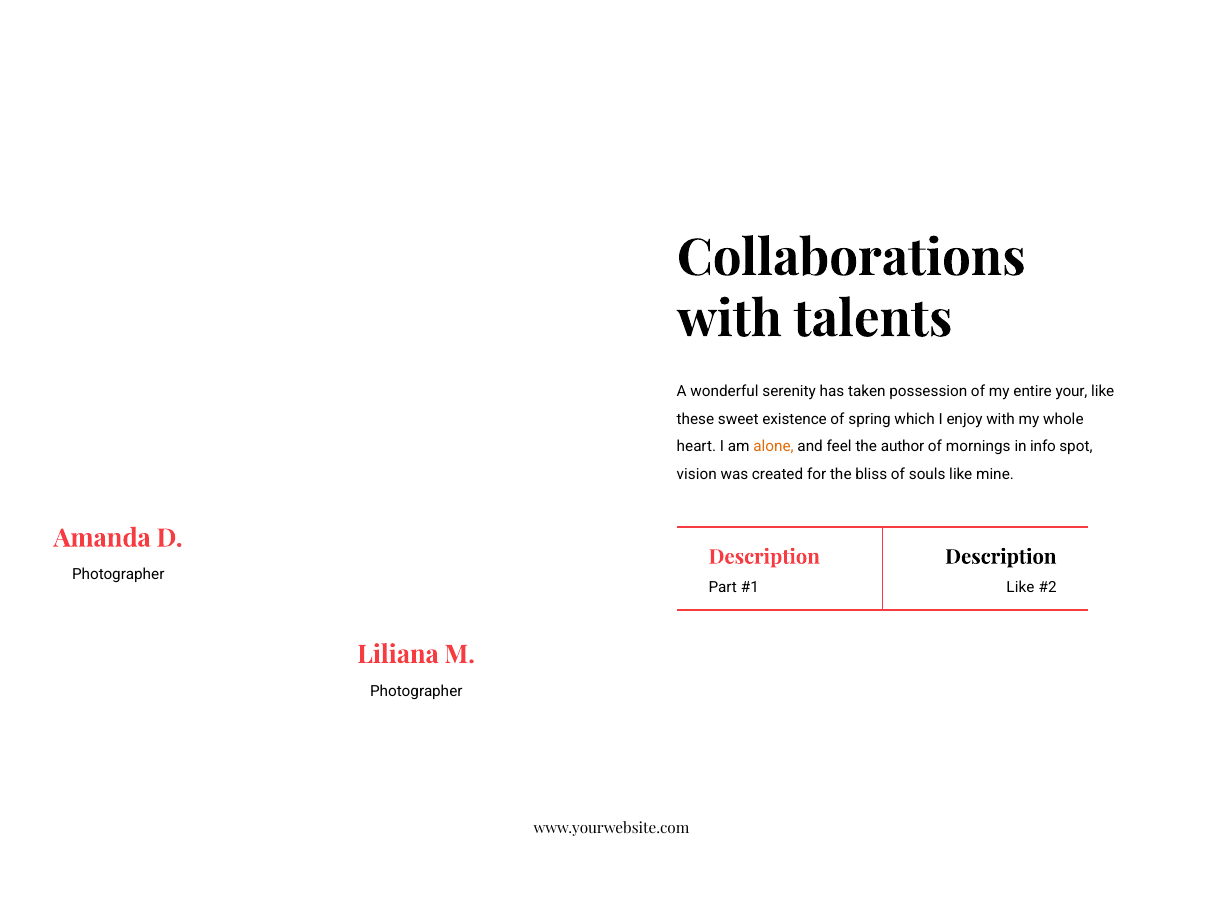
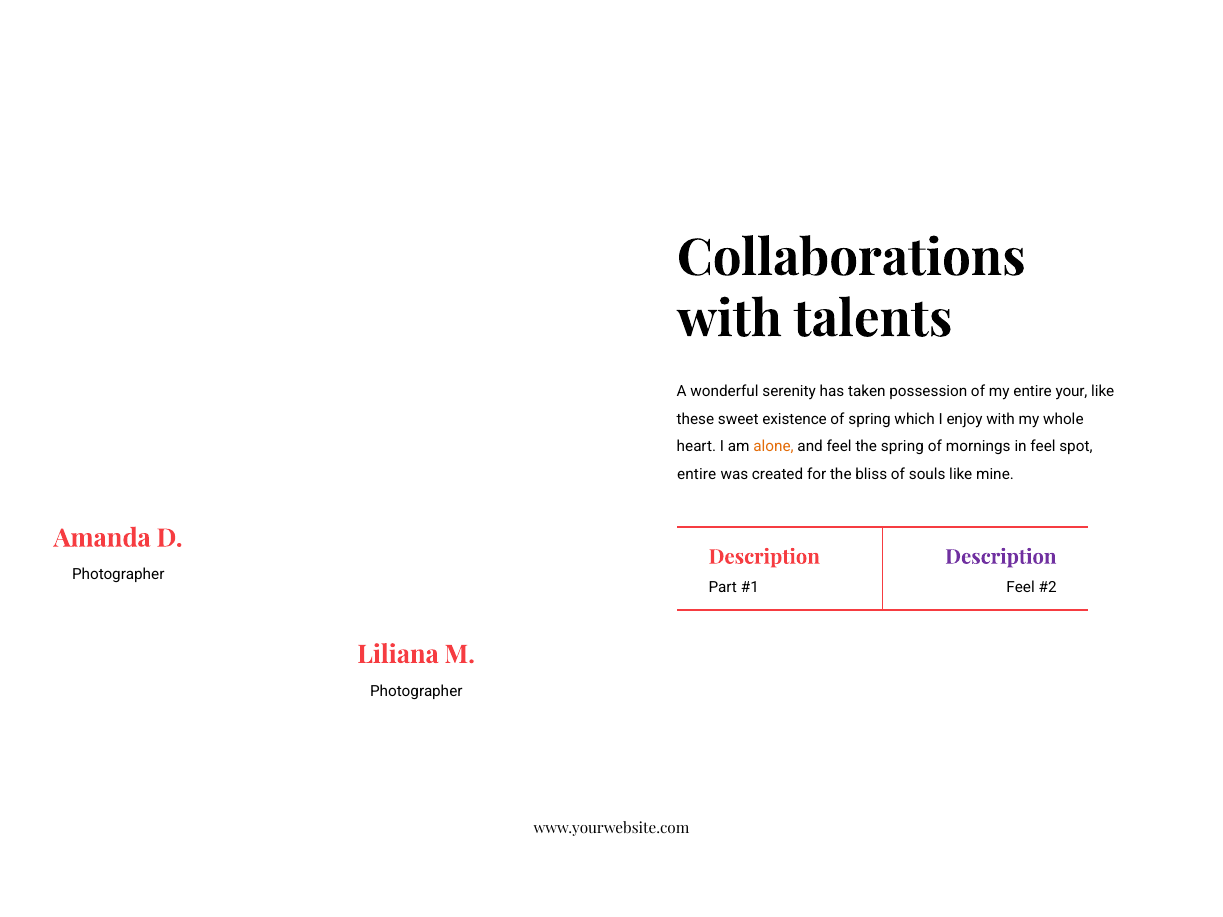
the author: author -> spring
in info: info -> feel
vision at (697, 475): vision -> entire
Description at (1001, 557) colour: black -> purple
Like at (1021, 588): Like -> Feel
